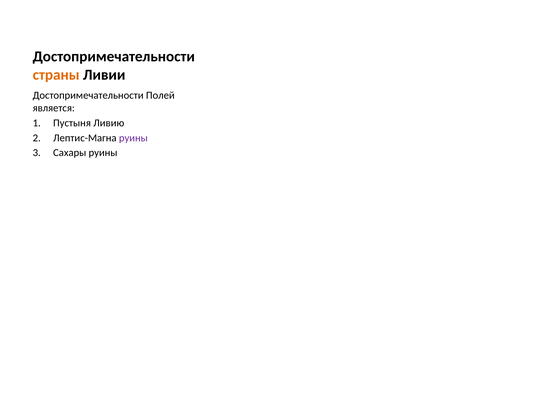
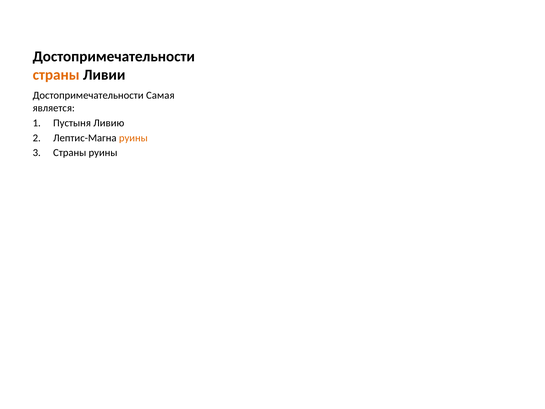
Полей: Полей -> Самая
руины at (133, 138) colour: purple -> orange
Сахары at (70, 153): Сахары -> Страны
